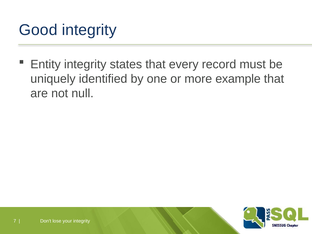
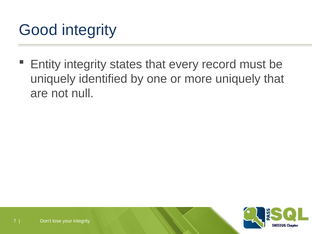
more example: example -> uniquely
